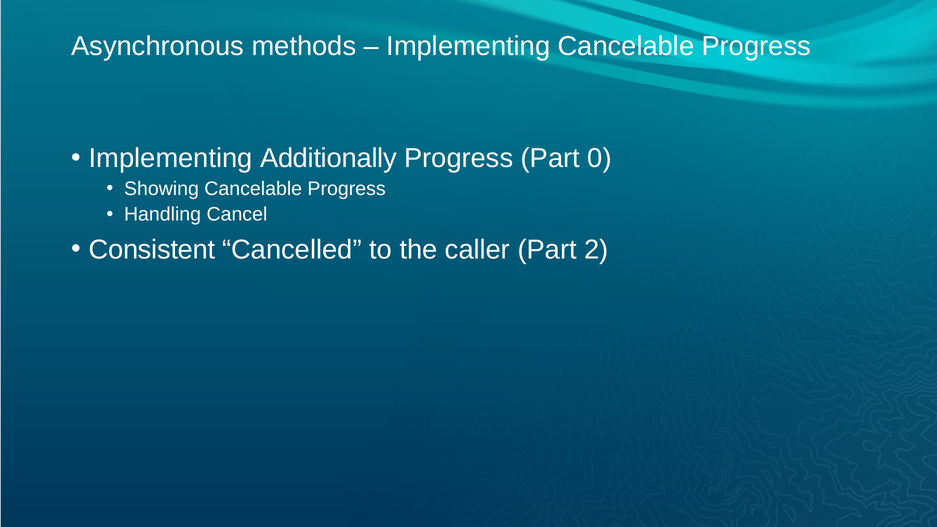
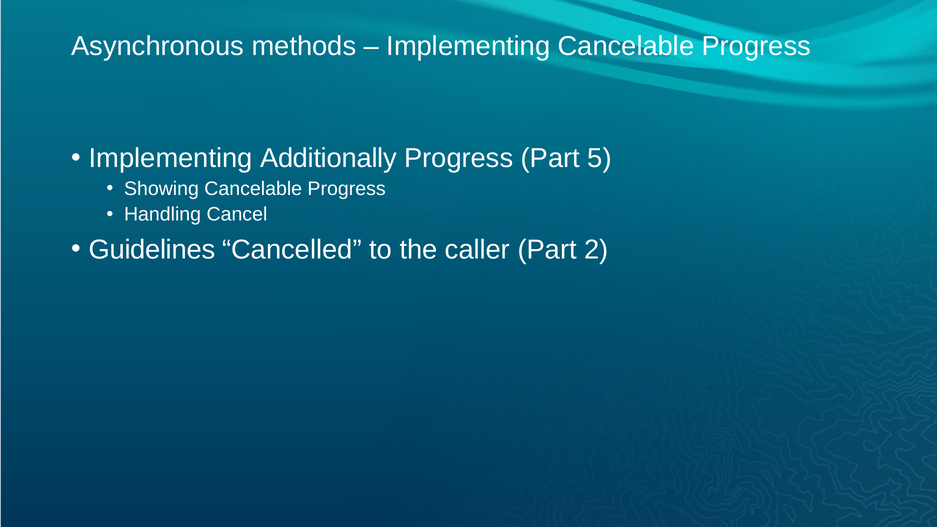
0: 0 -> 5
Consistent: Consistent -> Guidelines
